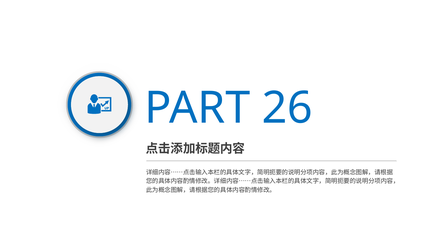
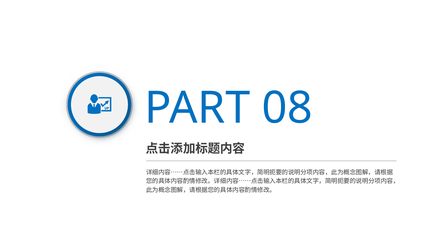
26: 26 -> 08
